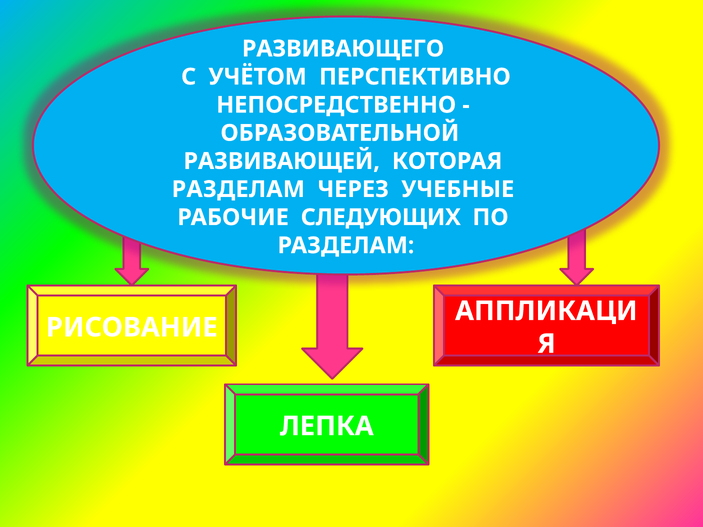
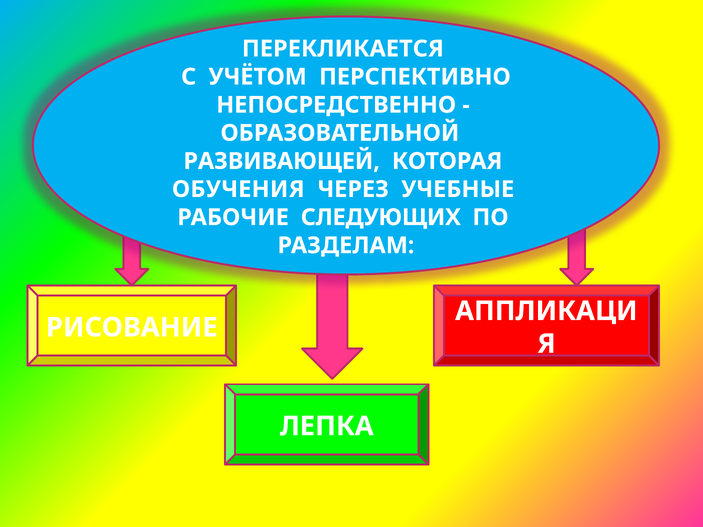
РАЗВИВАЮЩЕГО: РАЗВИВАЮЩЕГО -> ПЕРЕКЛИКАЕТСЯ
РАЗДЕЛАМ at (238, 189): РАЗДЕЛАМ -> ОБУЧЕНИЯ
